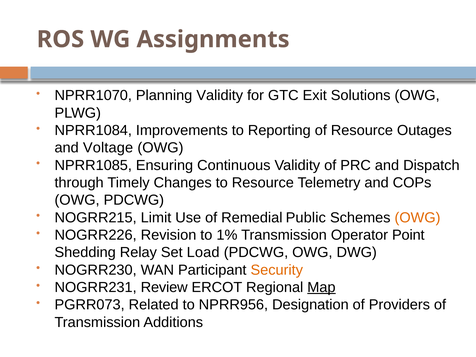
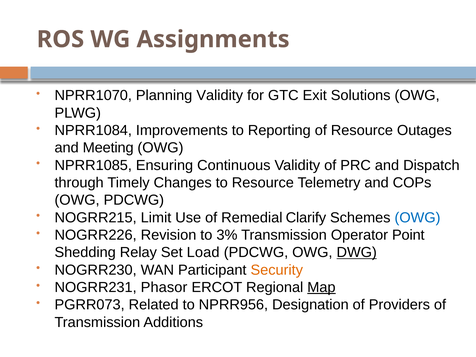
Voltage: Voltage -> Meeting
Public: Public -> Clarify
OWG at (418, 218) colour: orange -> blue
1%: 1% -> 3%
DWG underline: none -> present
Review: Review -> Phasor
